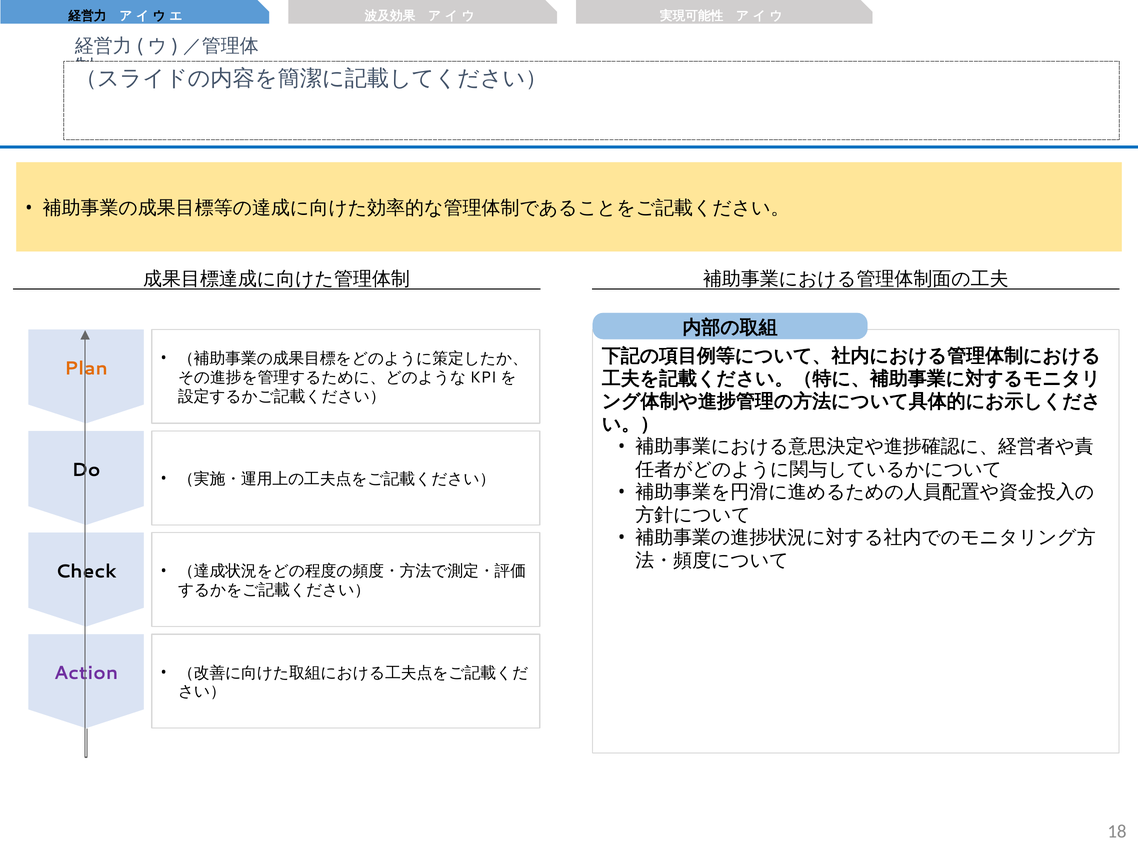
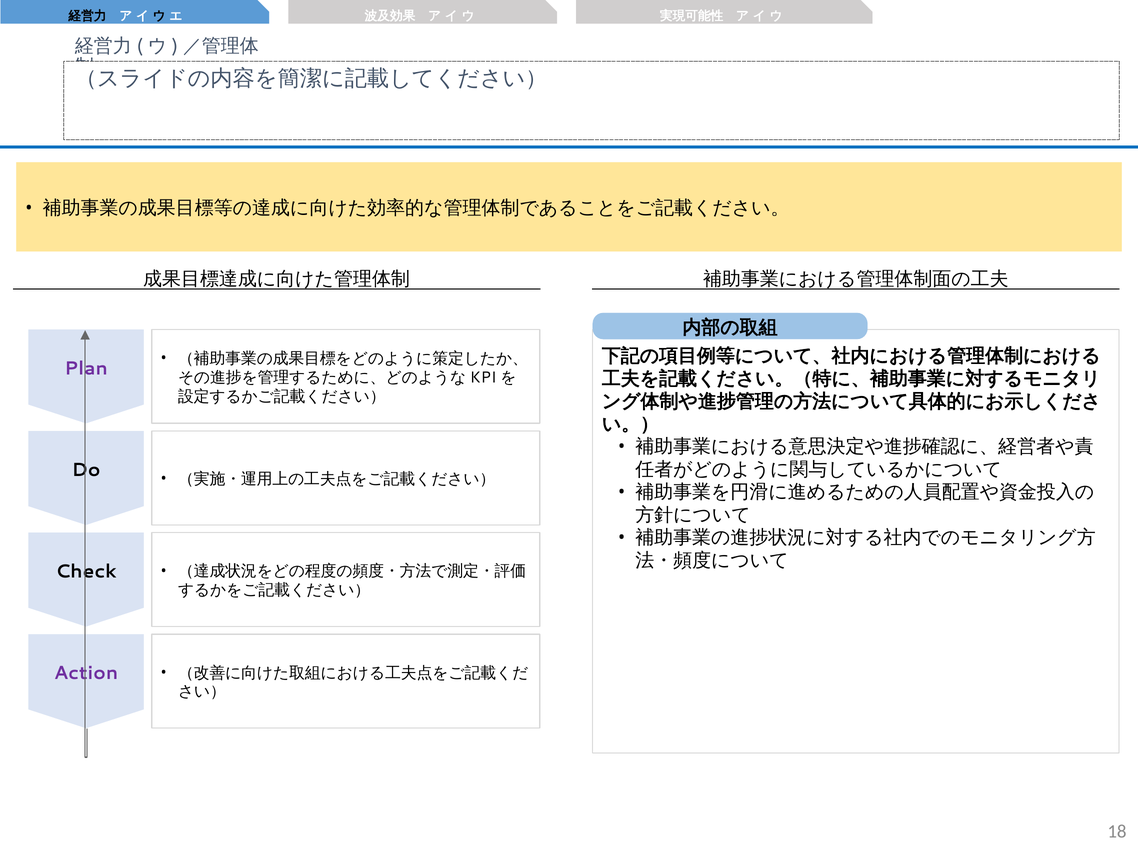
Plan colour: orange -> purple
